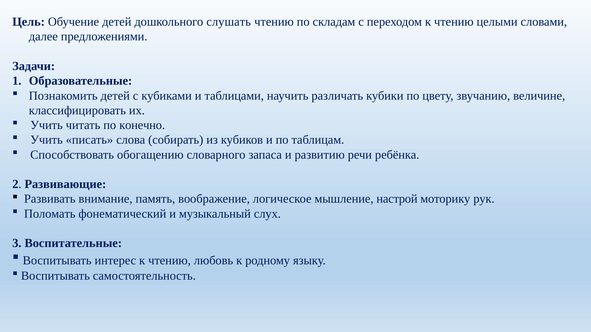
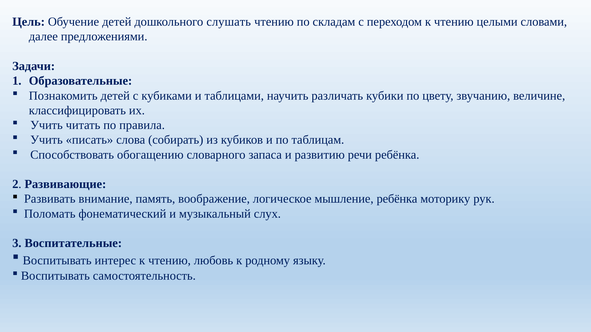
конечно: конечно -> правила
мышление настрой: настрой -> ребёнка
